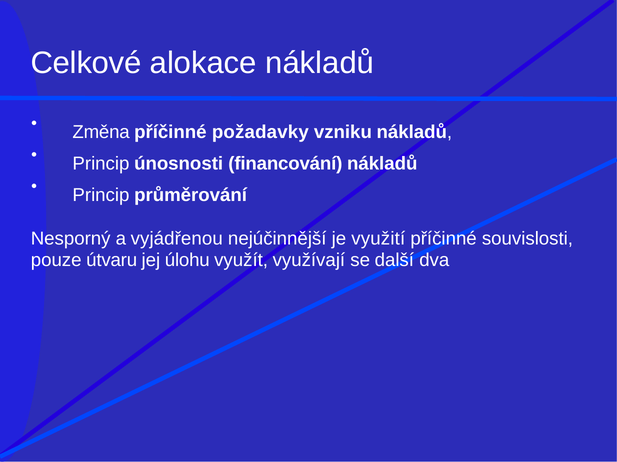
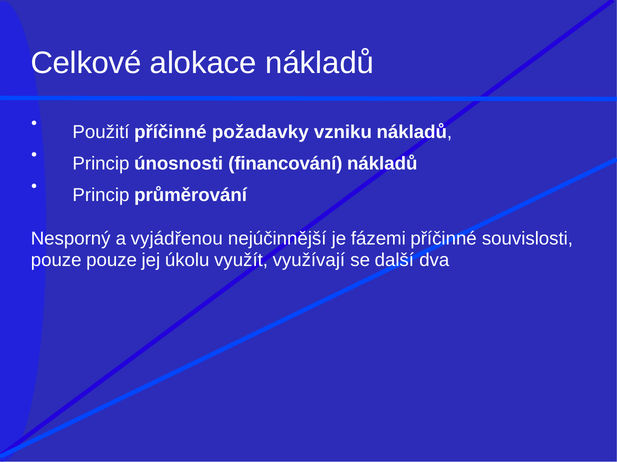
Změna: Změna -> Použití
využití: využití -> fázemi
pouze útvaru: útvaru -> pouze
úlohu: úlohu -> úkolu
